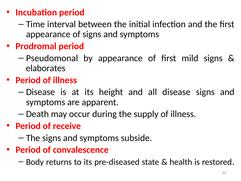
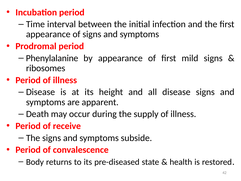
Pseudomonal: Pseudomonal -> Phenylalanine
elaborates: elaborates -> ribosomes
